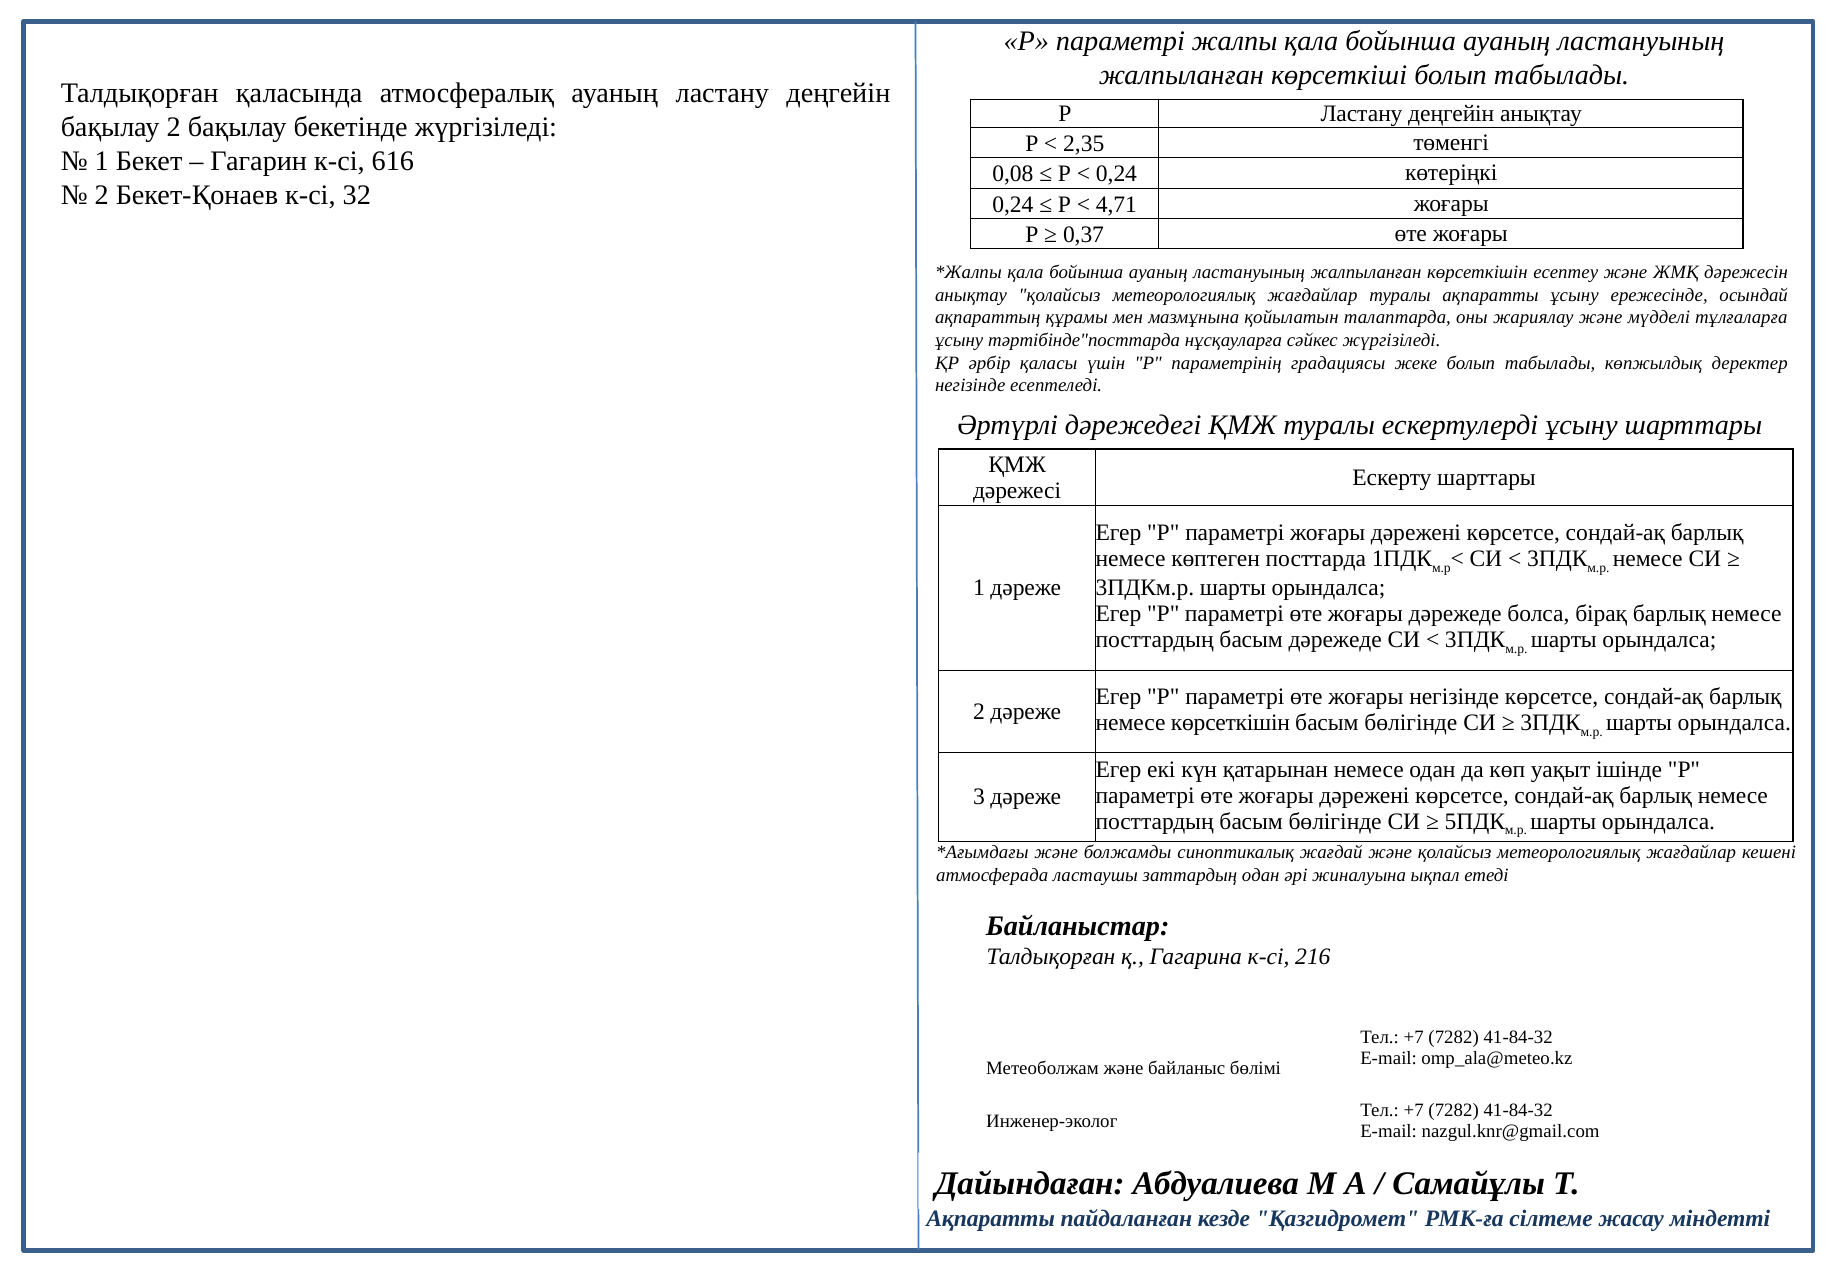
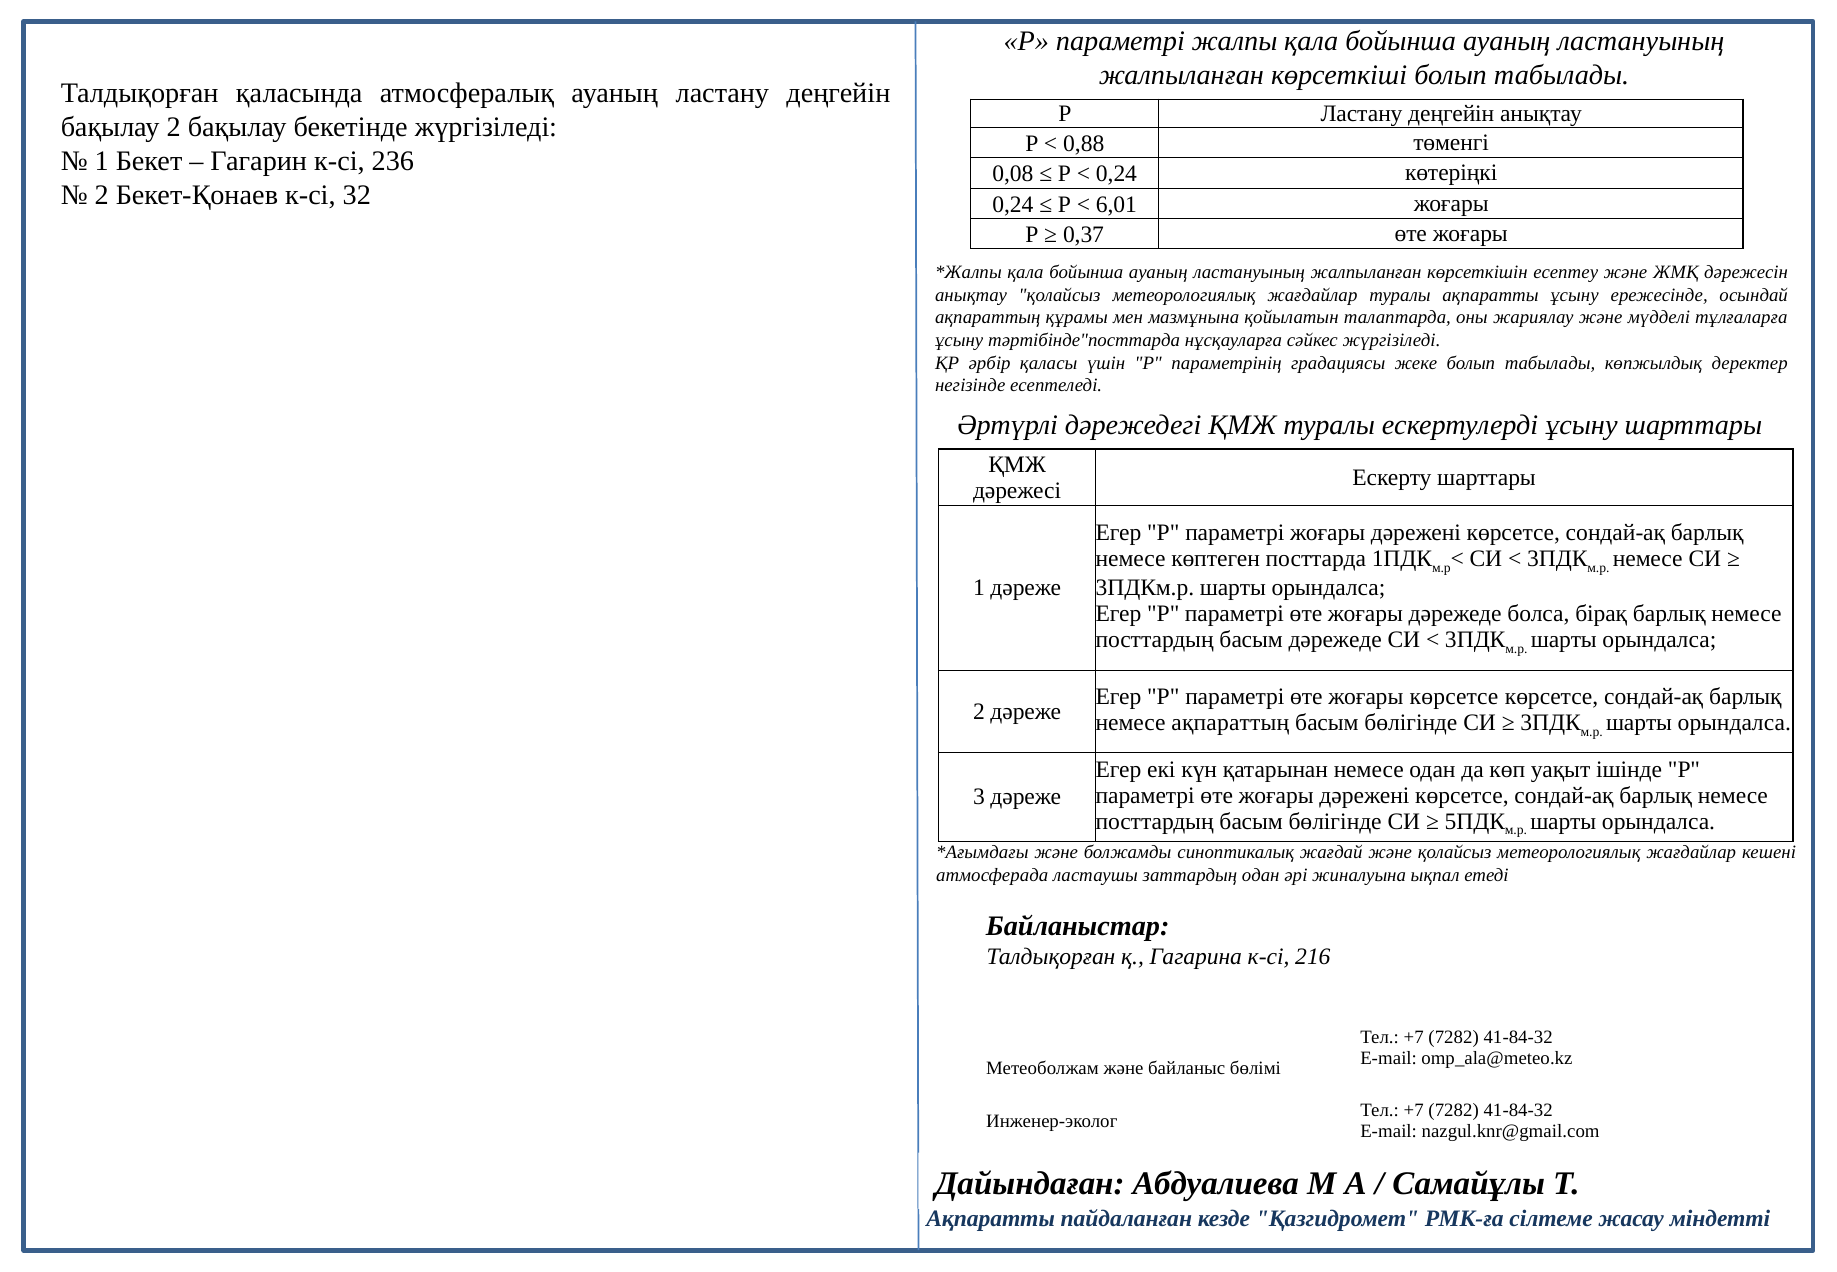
2,35: 2,35 -> 0,88
616: 616 -> 236
4,71: 4,71 -> 6,01
жоғары негізінде: негізінде -> көрсетсе
немесе көрсеткішін: көрсеткішін -> ақпараттың
